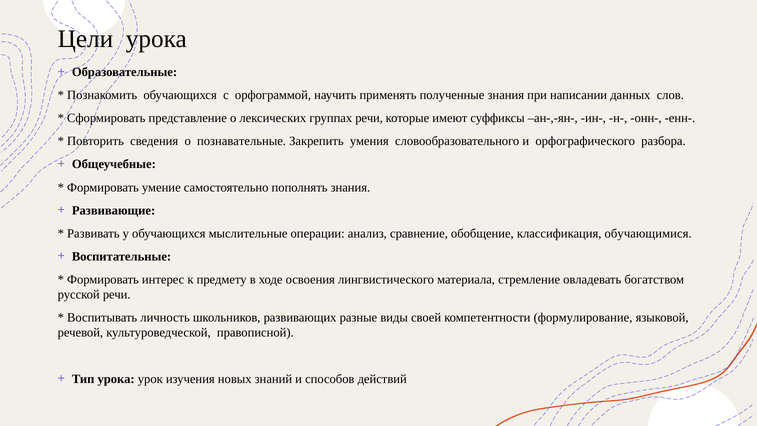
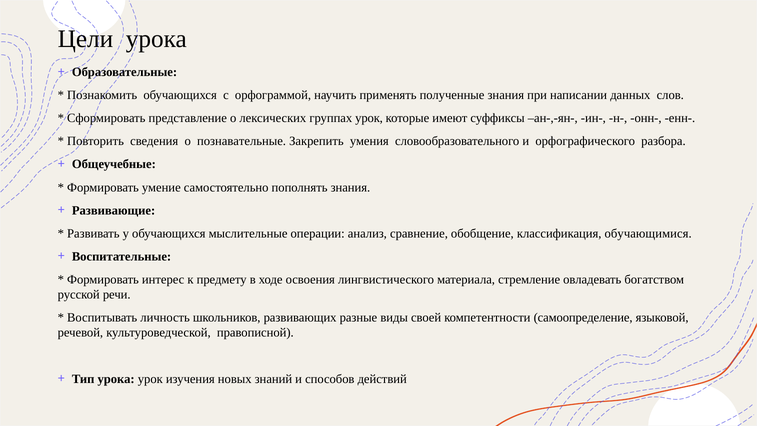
группах речи: речи -> урок
формулирование: формулирование -> самоопределение
